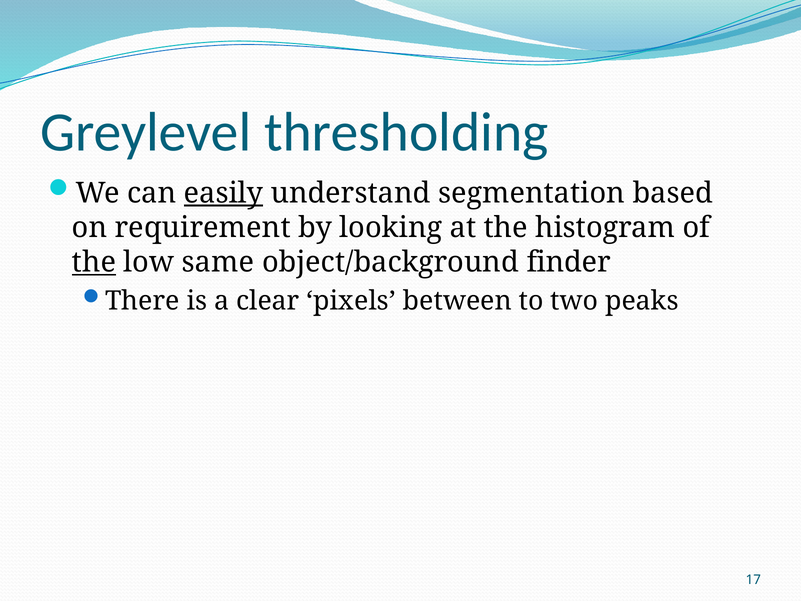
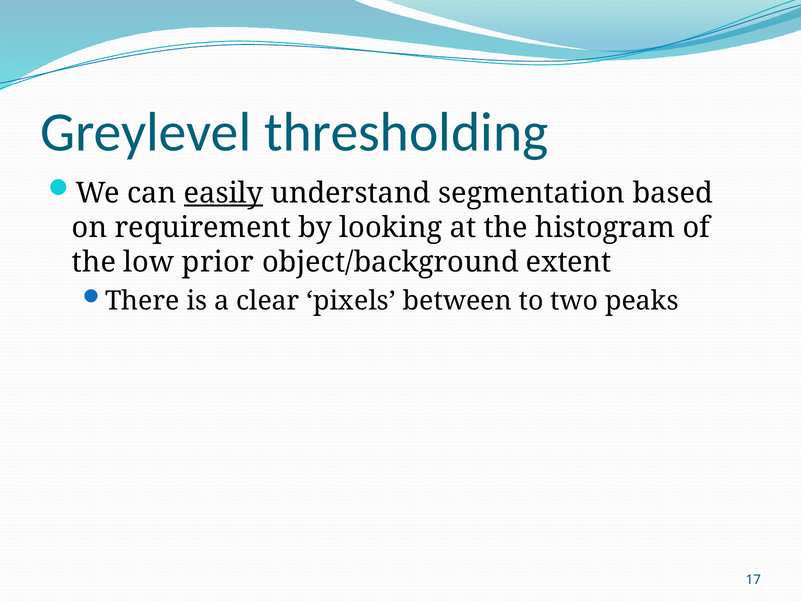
the at (94, 262) underline: present -> none
same: same -> prior
finder: finder -> extent
